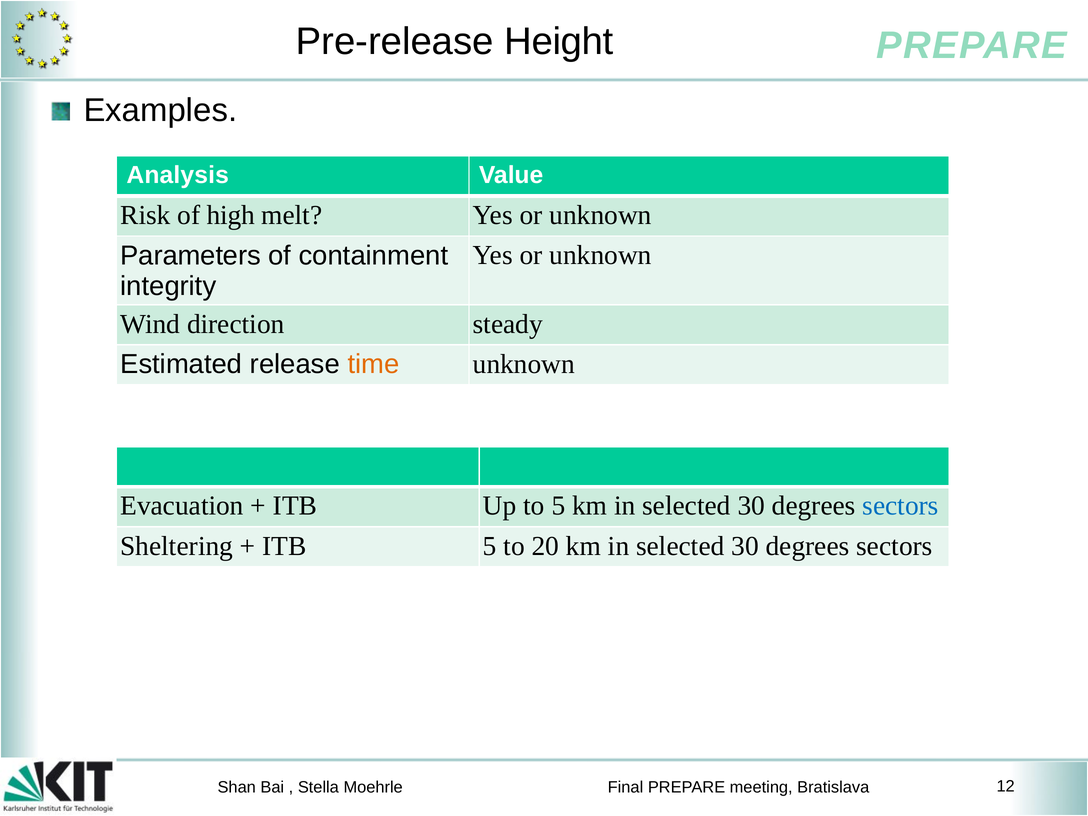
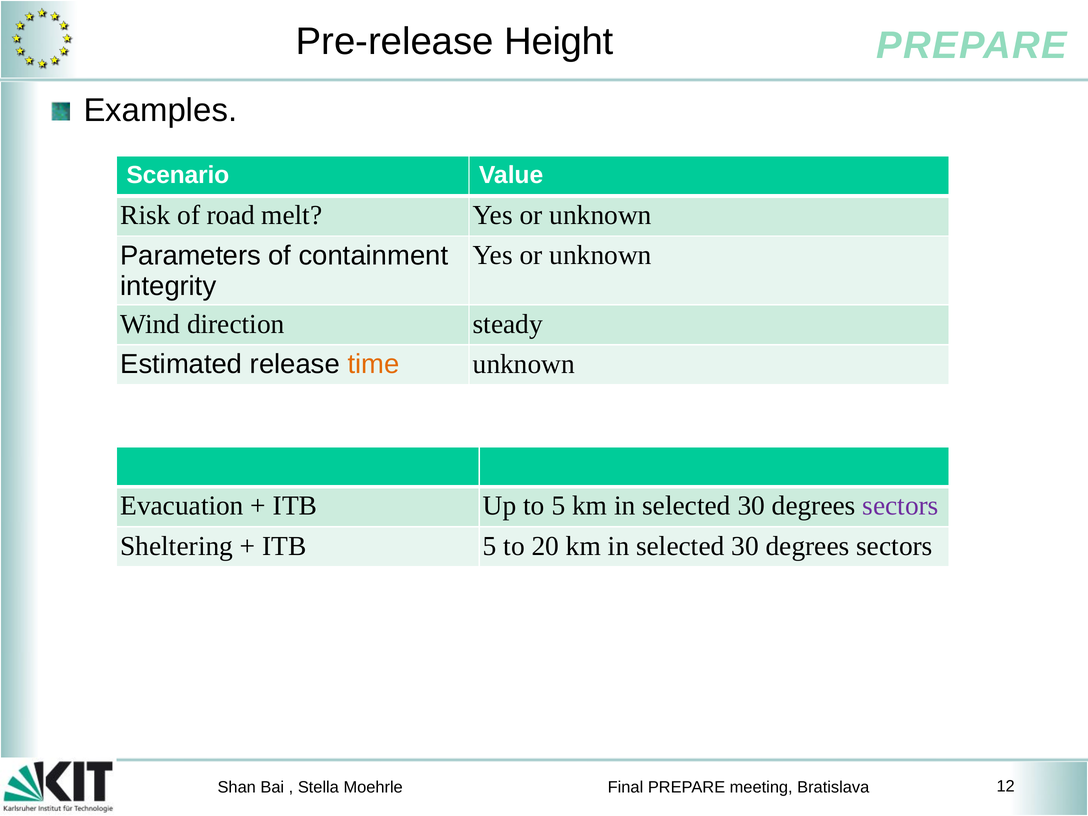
Analysis: Analysis -> Scenario
high: high -> road
sectors at (901, 506) colour: blue -> purple
